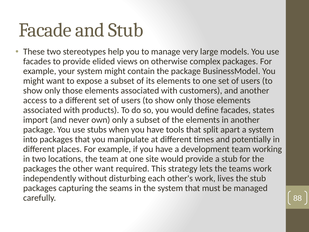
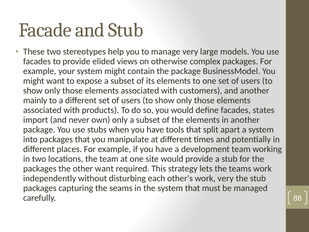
access: access -> mainly
work lives: lives -> very
